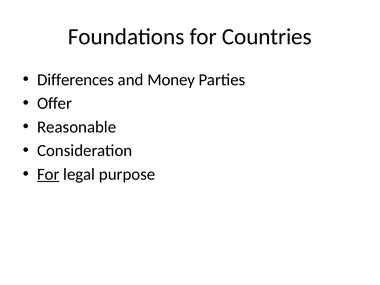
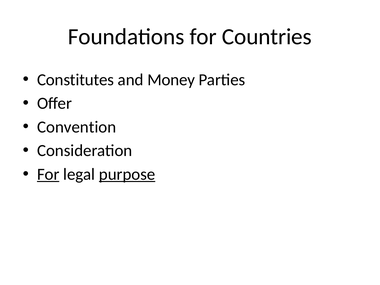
Differences: Differences -> Constitutes
Reasonable: Reasonable -> Convention
purpose underline: none -> present
